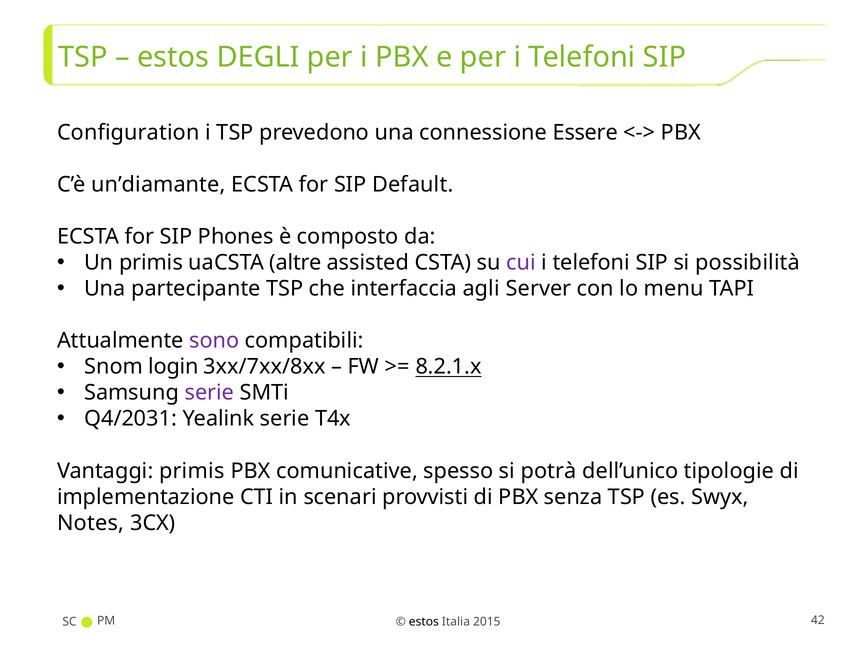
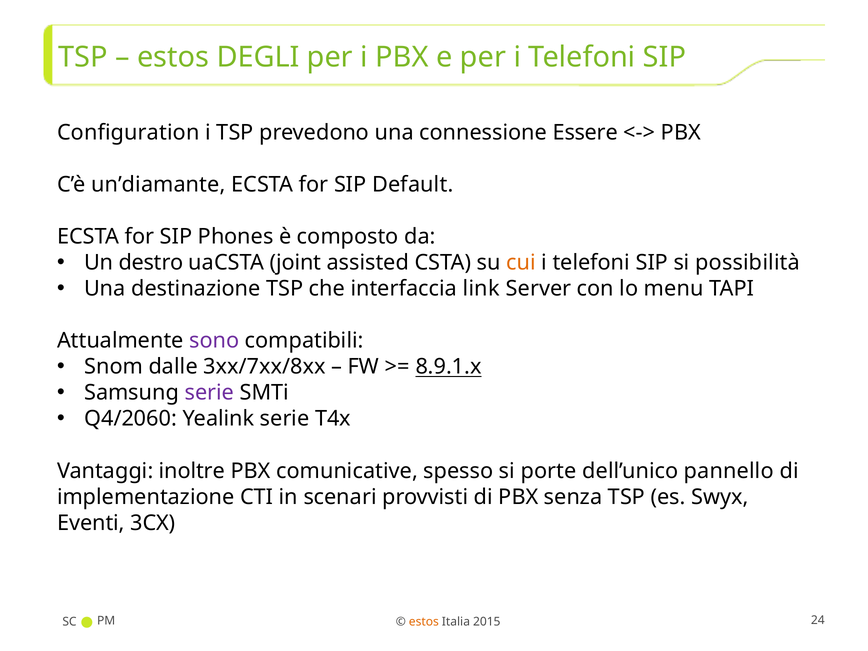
Un primis: primis -> destro
altre: altre -> joint
cui colour: purple -> orange
partecipante: partecipante -> destinazione
agli: agli -> link
login: login -> dalle
8.2.1.x: 8.2.1.x -> 8.9.1.x
Q4/2031: Q4/2031 -> Q4/2060
Vantaggi primis: primis -> inoltre
potrà: potrà -> porte
tipologie: tipologie -> pannello
Notes: Notes -> Eventi
42: 42 -> 24
estos at (424, 622) colour: black -> orange
